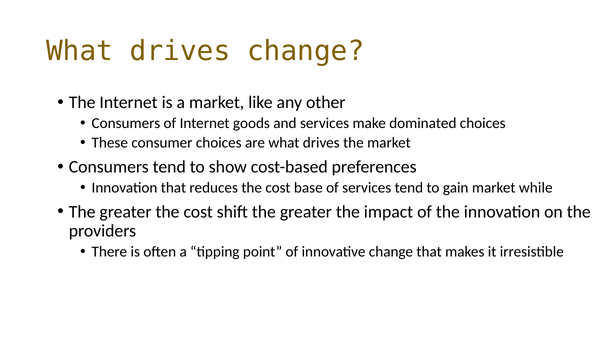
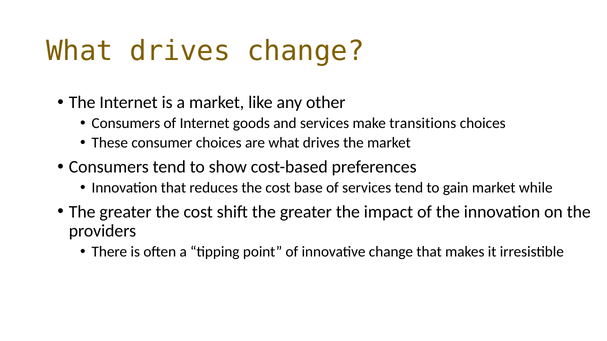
dominated: dominated -> transitions
